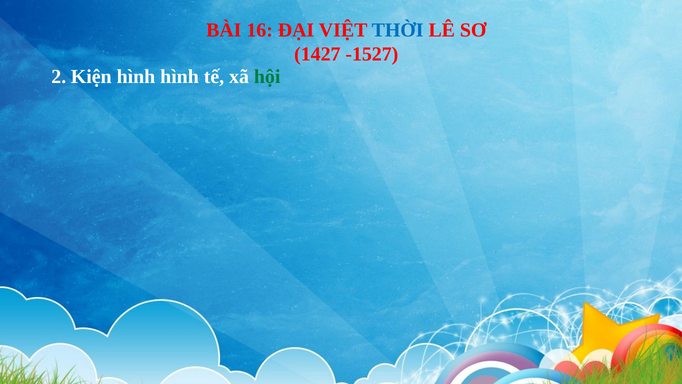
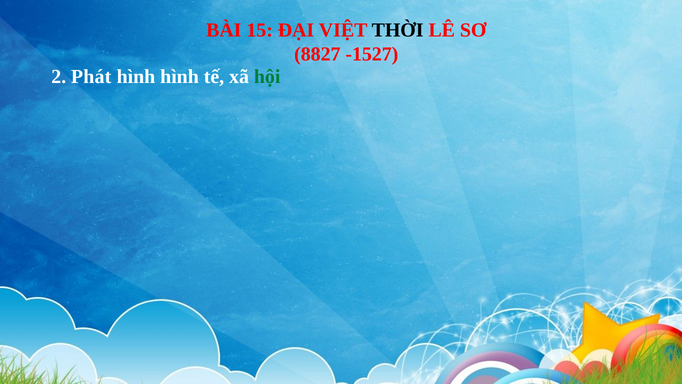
16: 16 -> 15
THỜI colour: blue -> black
1427: 1427 -> 8827
Kiện: Kiện -> Phát
